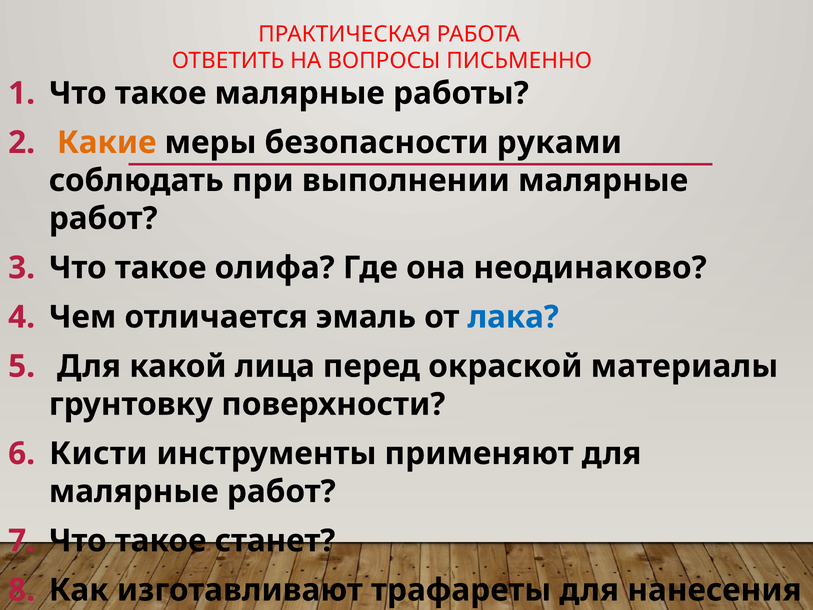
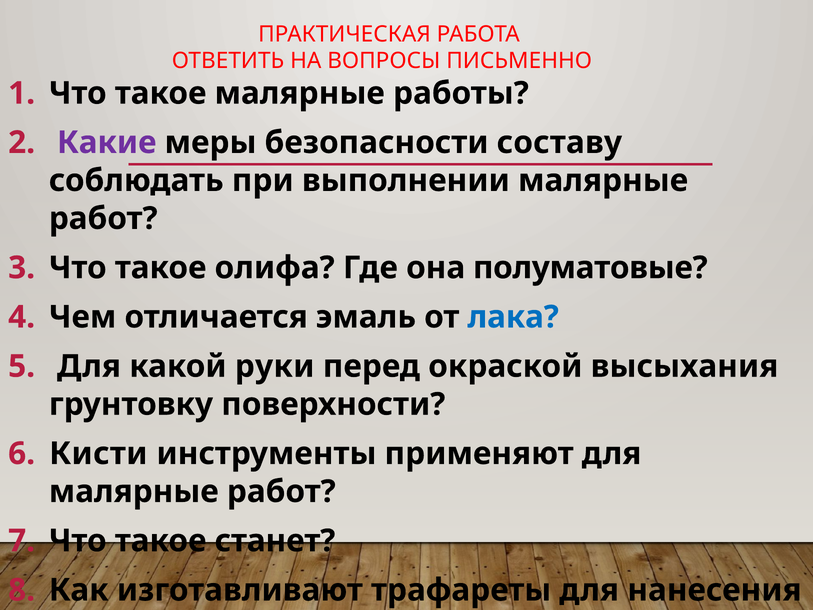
Какие colour: orange -> purple
руками: руками -> составу
неодинаково: неодинаково -> полуматовые
лица: лица -> руки
материалы: материалы -> высыхания
